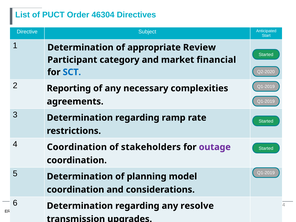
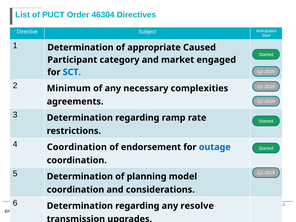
appropriate Review: Review -> Caused
financial: financial -> engaged
Reporting: Reporting -> Minimum
stakeholders: stakeholders -> endorsement
outage colour: purple -> blue
